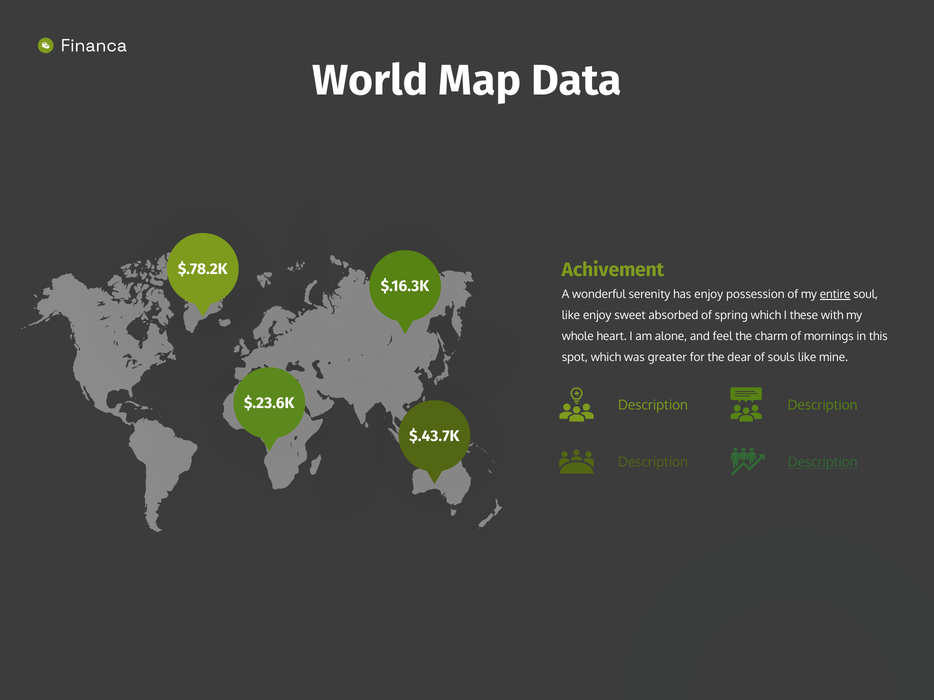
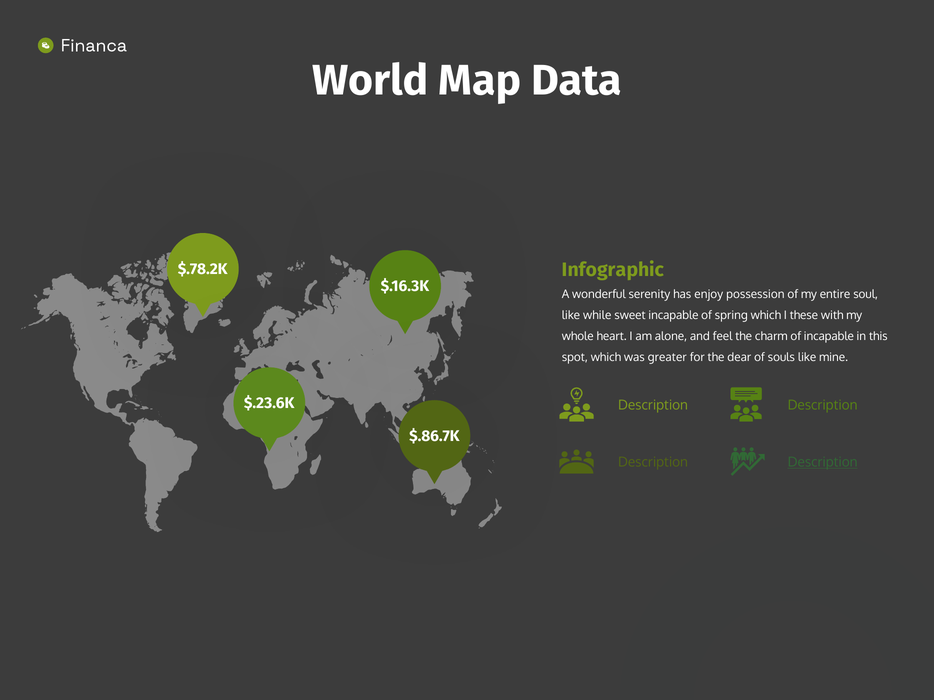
Achivement: Achivement -> Infographic
entire underline: present -> none
like enjoy: enjoy -> while
sweet absorbed: absorbed -> incapable
of mornings: mornings -> incapable
$.43.7K: $.43.7K -> $.86.7K
